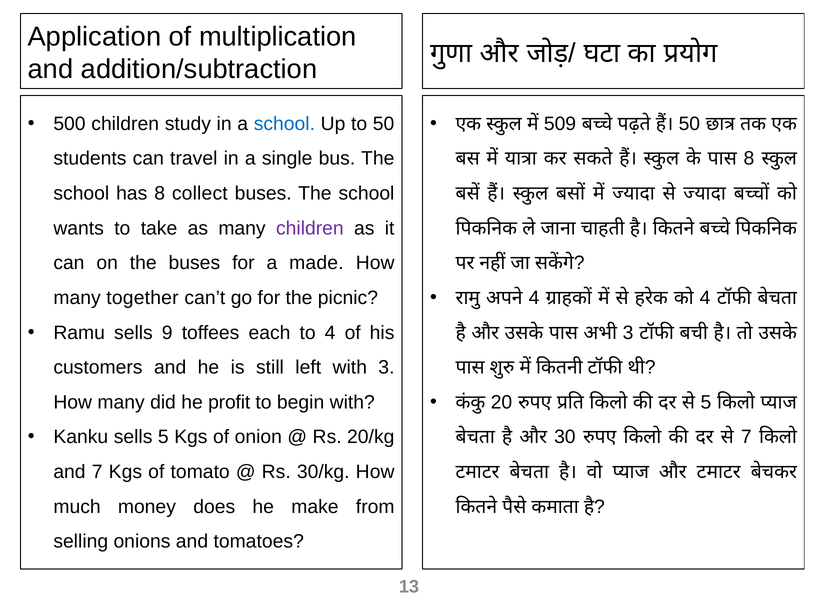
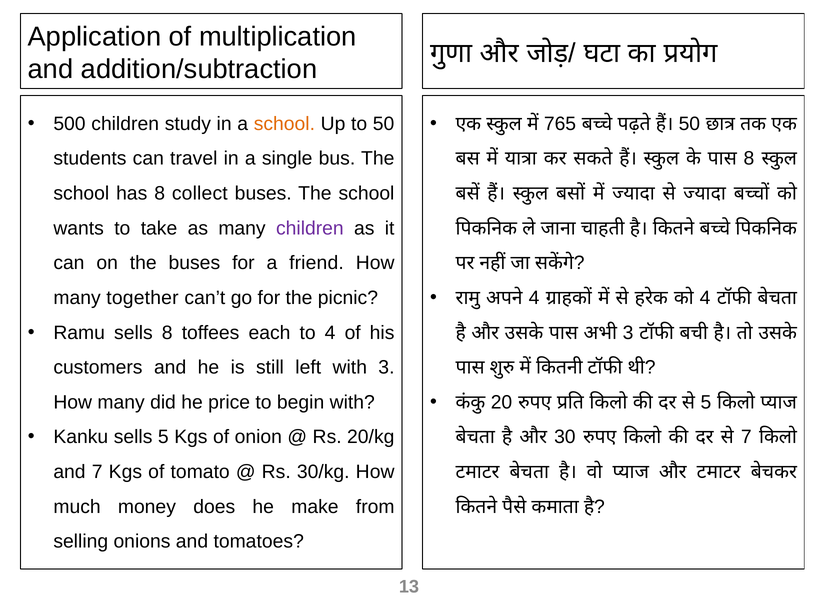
school at (284, 124) colour: blue -> orange
509: 509 -> 765
made: made -> friend
sells 9: 9 -> 8
profit: profit -> price
